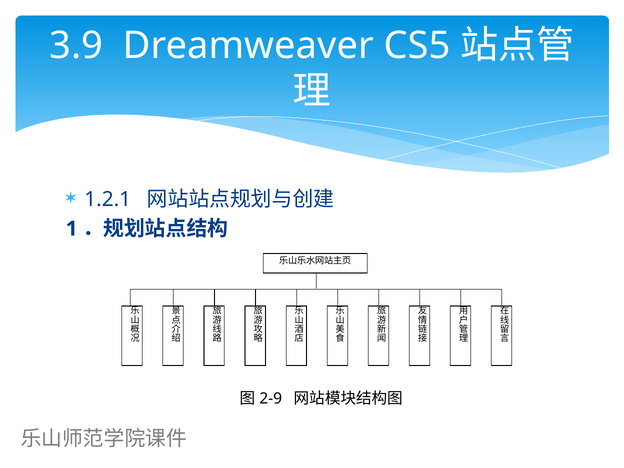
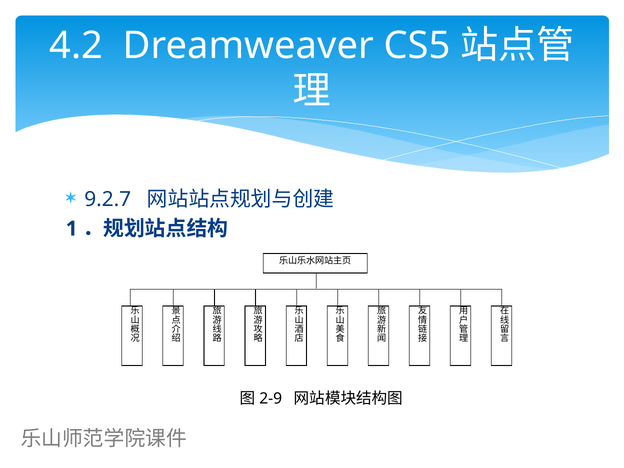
3.9: 3.9 -> 4.2
1.2.1: 1.2.1 -> 9.2.7
